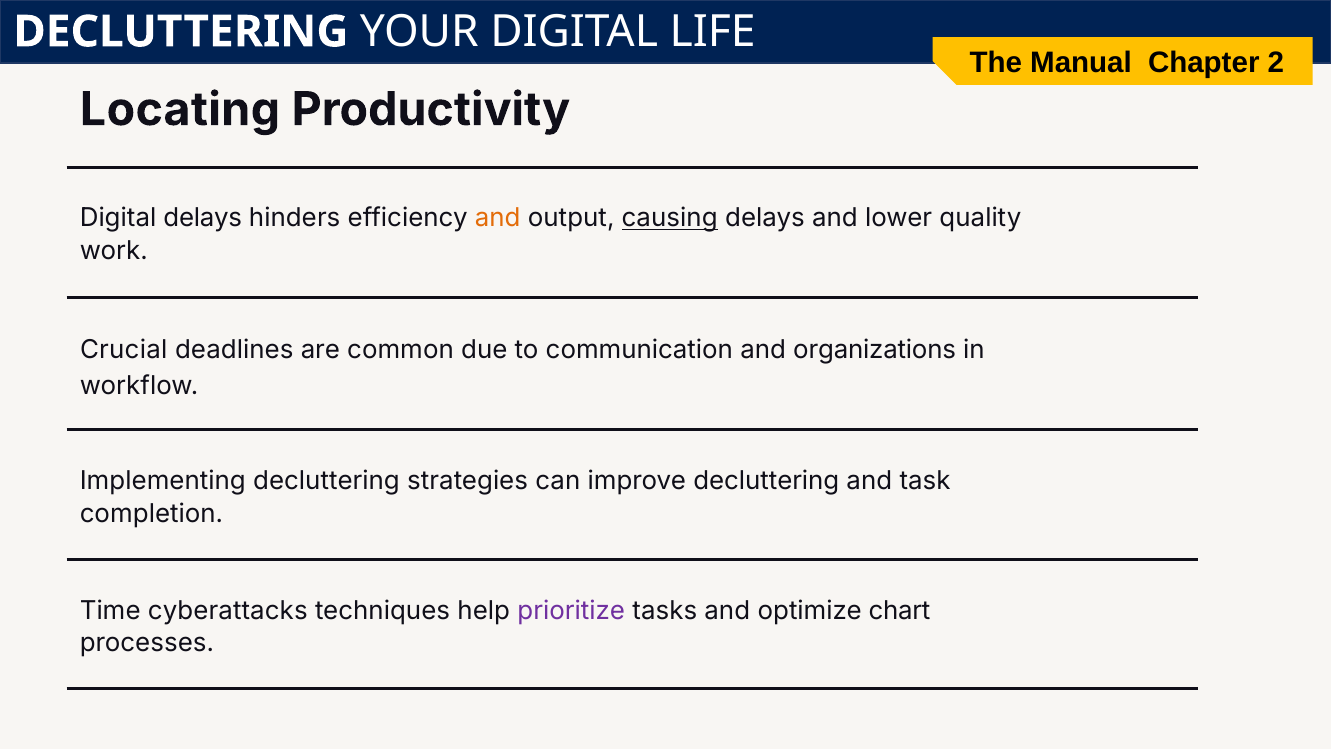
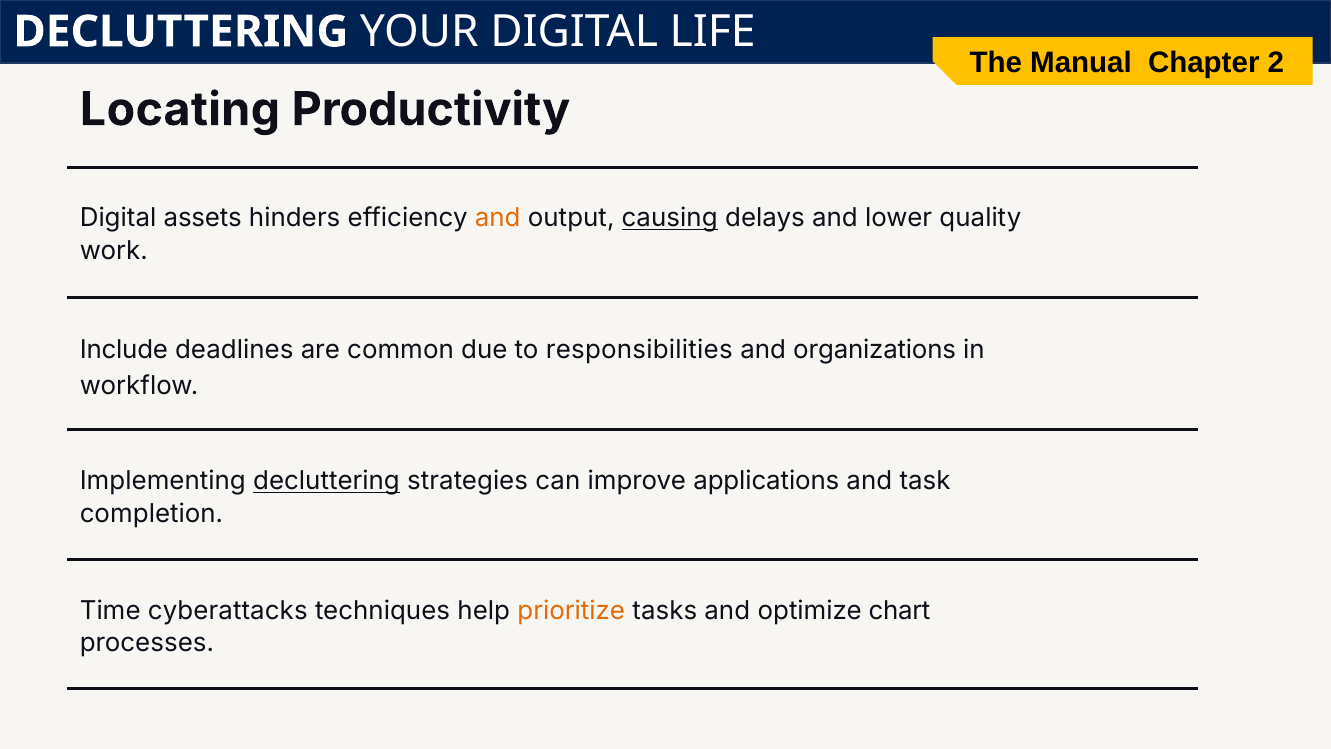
Digital delays: delays -> assets
Crucial: Crucial -> Include
communication: communication -> responsibilities
decluttering at (327, 481) underline: none -> present
improve decluttering: decluttering -> applications
prioritize colour: purple -> orange
